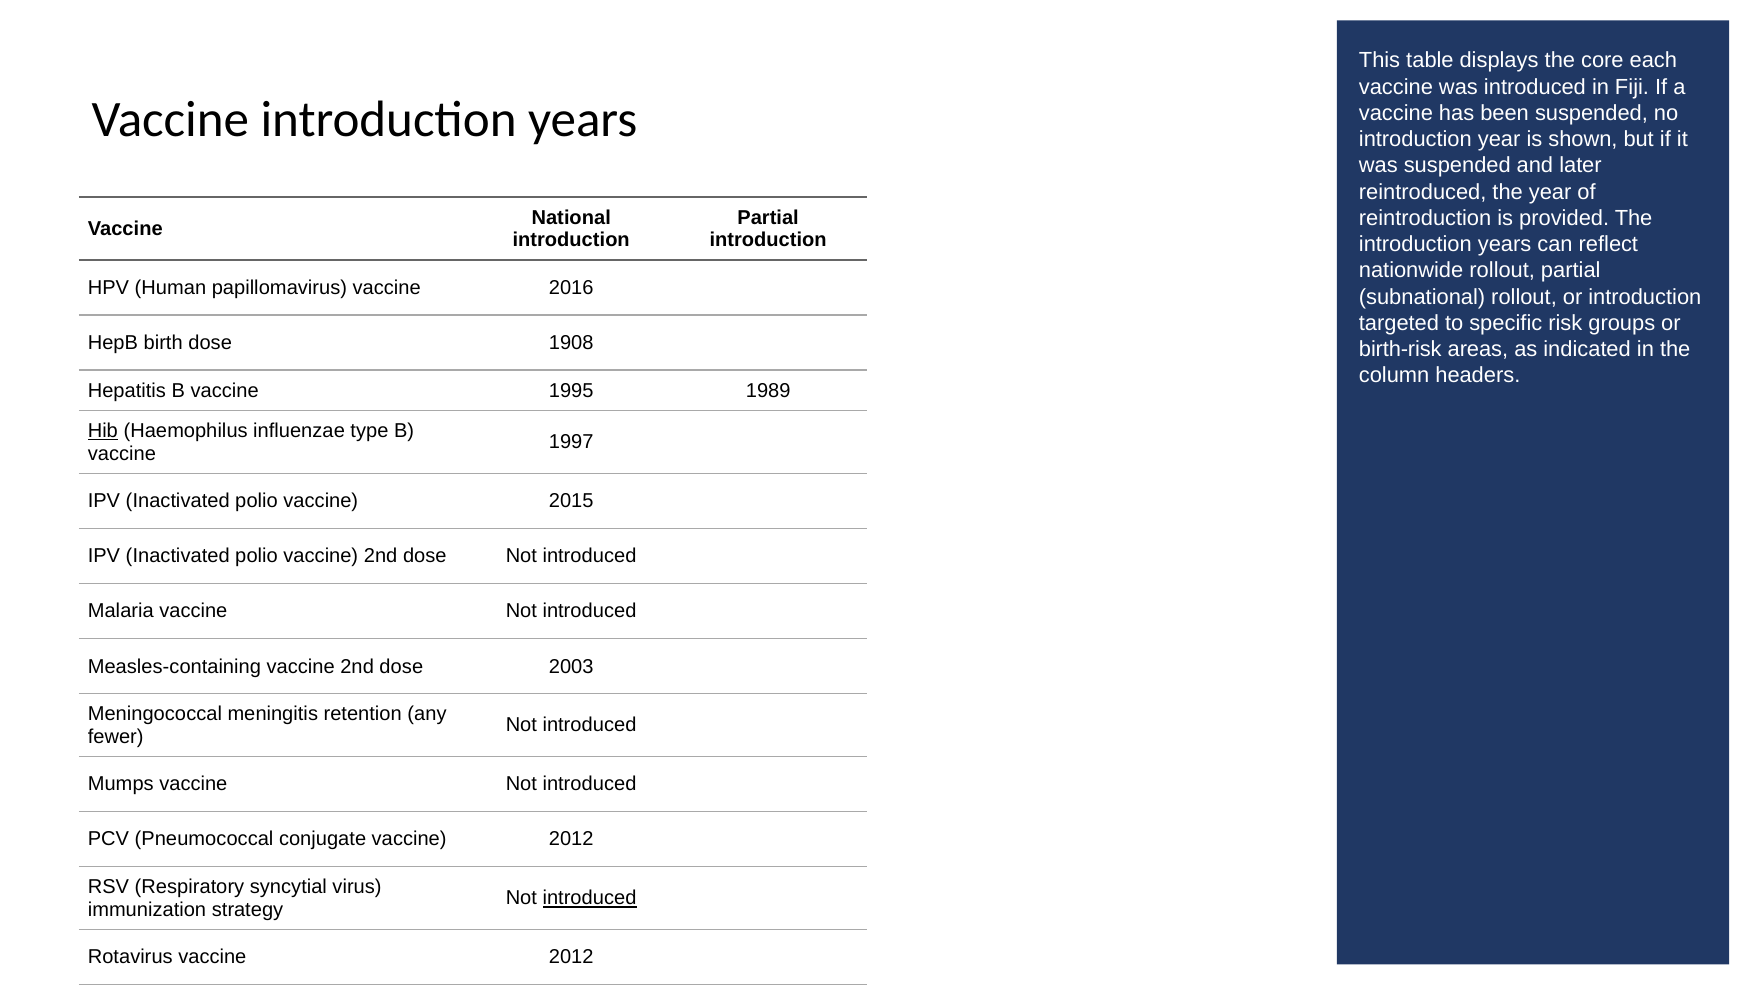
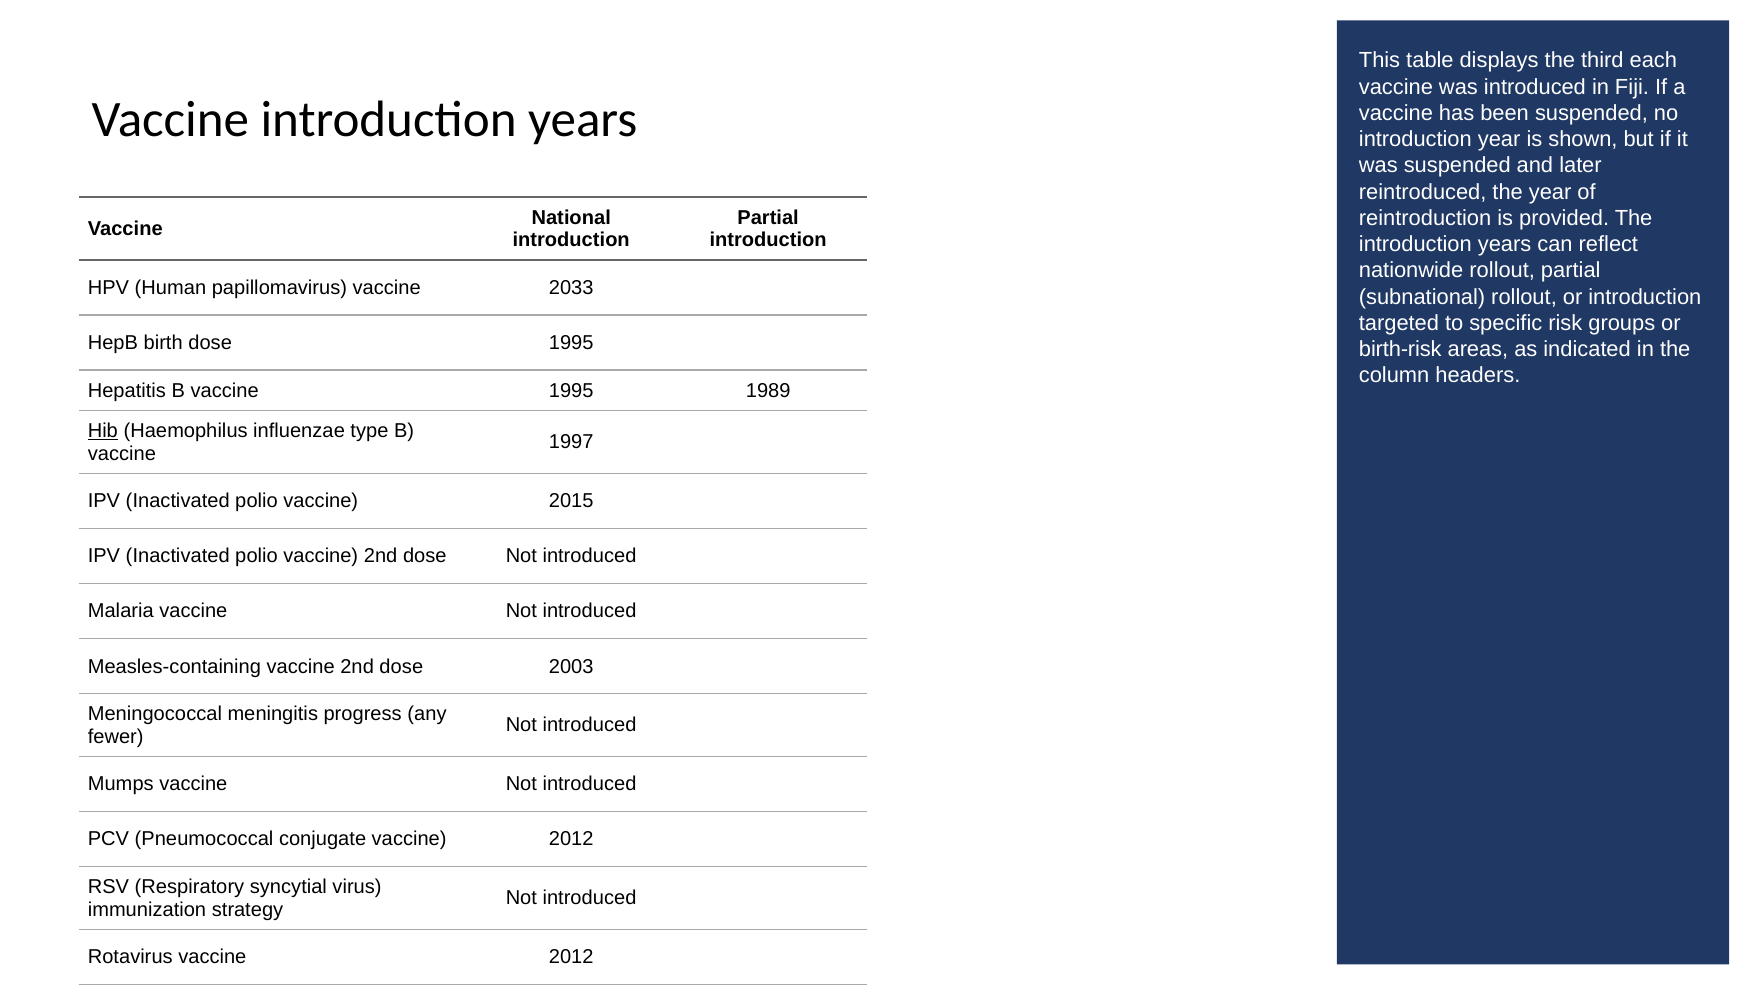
core: core -> third
2016: 2016 -> 2033
dose 1908: 1908 -> 1995
retention: retention -> progress
introduced at (589, 898) underline: present -> none
